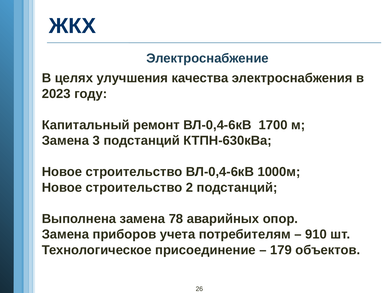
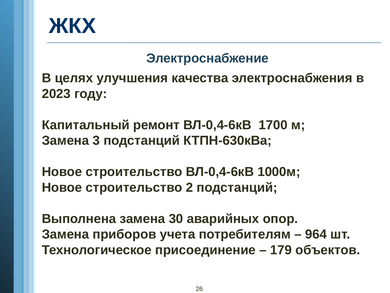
78: 78 -> 30
910: 910 -> 964
